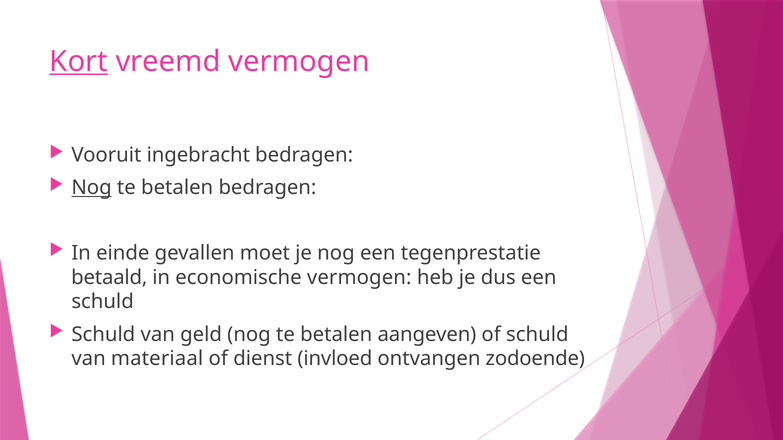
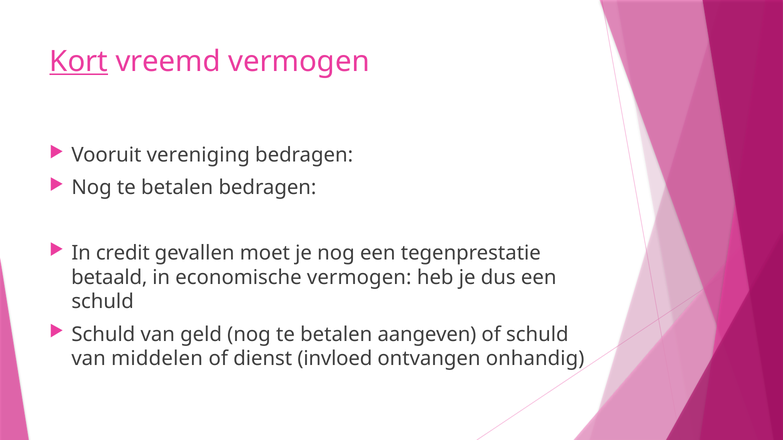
ingebracht: ingebracht -> vereniging
Nog at (92, 188) underline: present -> none
einde: einde -> credit
materiaal: materiaal -> middelen
zodoende: zodoende -> onhandig
